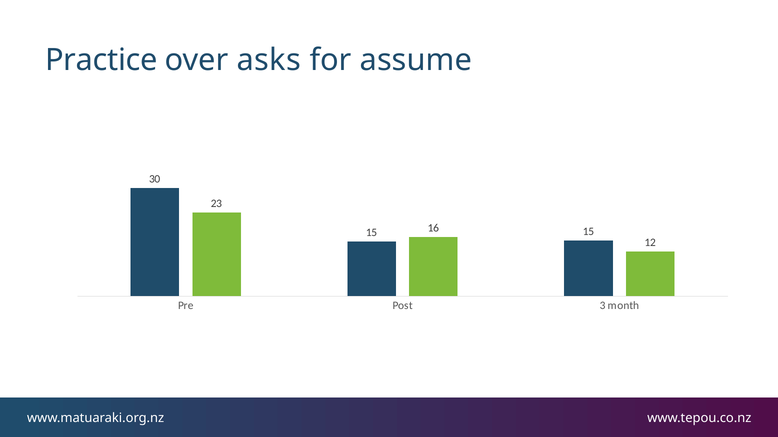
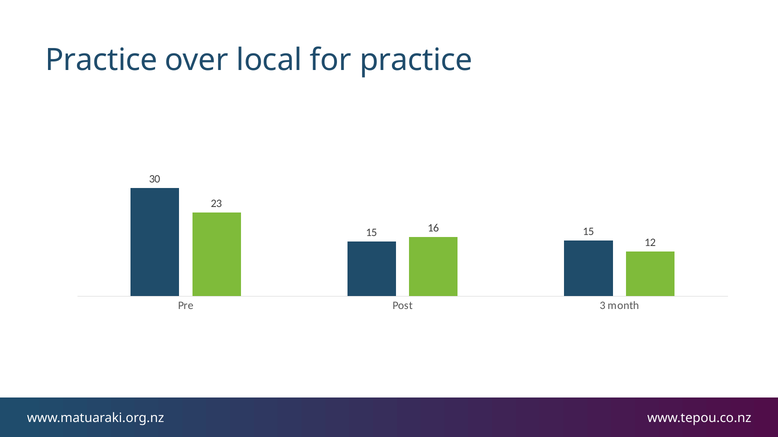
asks: asks -> local
for assume: assume -> practice
